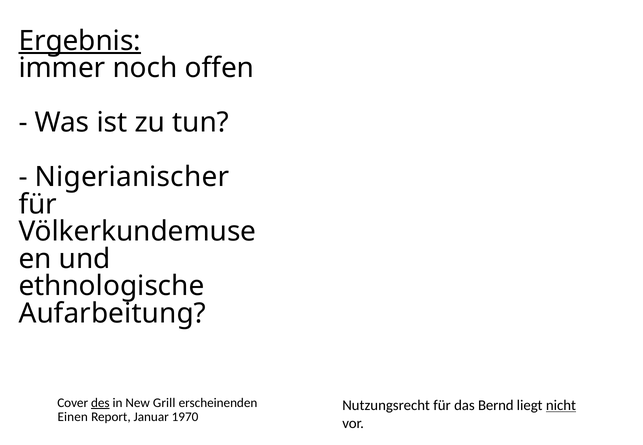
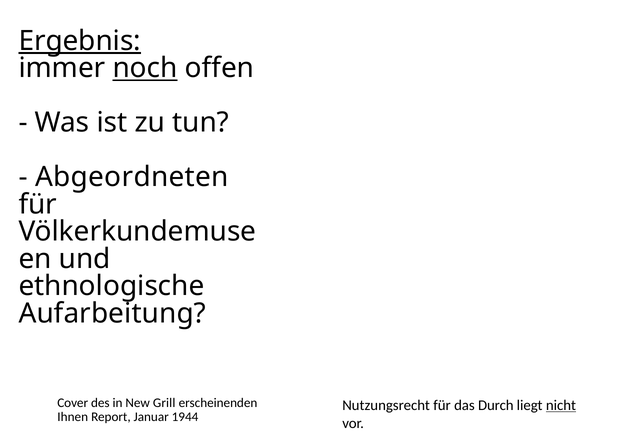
noch underline: none -> present
Nigerianischer: Nigerianischer -> Abgeordneten
des underline: present -> none
Bernd: Bernd -> Durch
Einen: Einen -> Ihnen
1970: 1970 -> 1944
